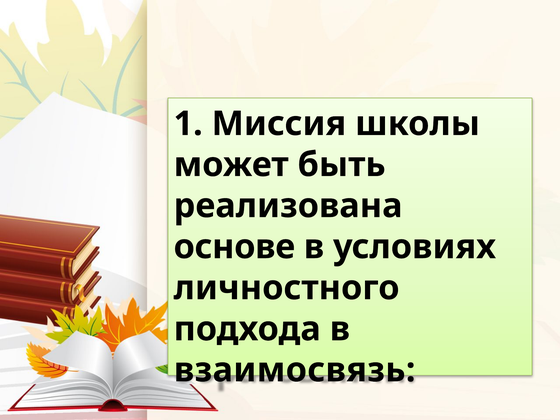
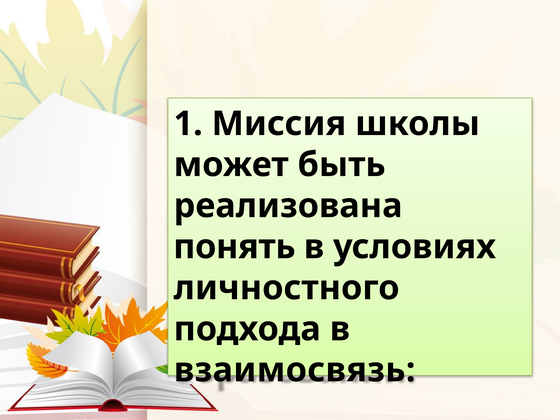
основе: основе -> понять
